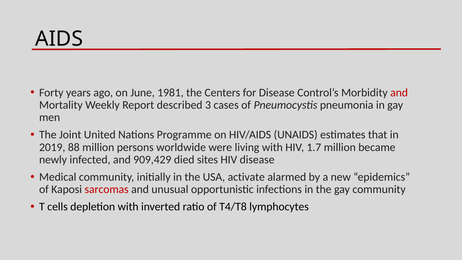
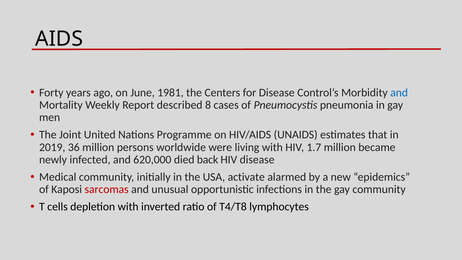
and at (399, 92) colour: red -> blue
3: 3 -> 8
88: 88 -> 36
909,429: 909,429 -> 620,000
sites: sites -> back
